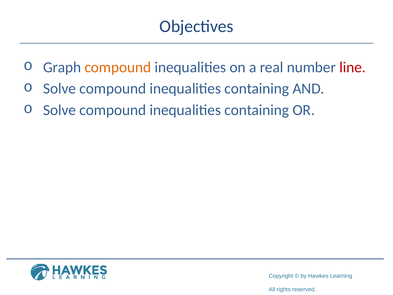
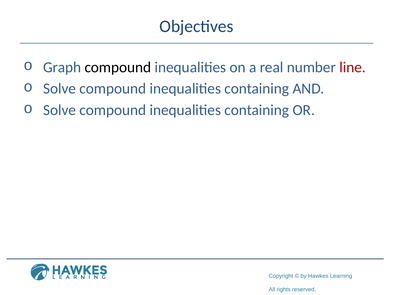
compound at (118, 67) colour: orange -> black
